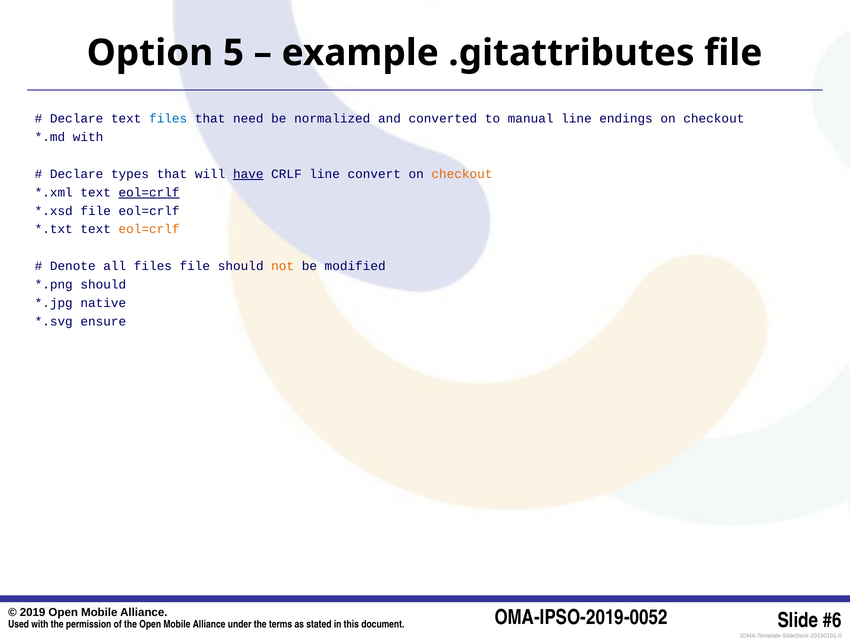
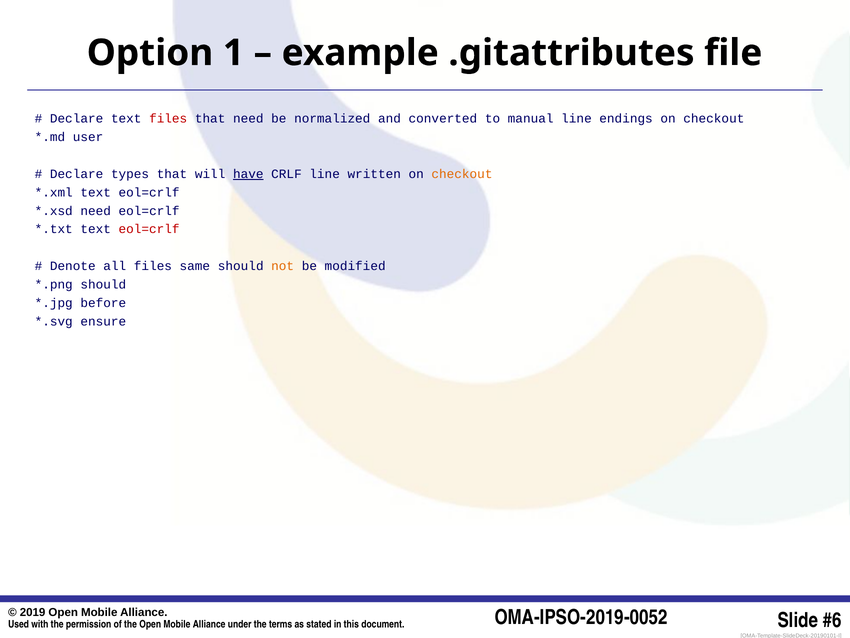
5: 5 -> 1
files at (168, 119) colour: blue -> red
with at (88, 137): with -> user
convert: convert -> written
eol=crlf at (149, 192) underline: present -> none
file at (96, 211): file -> need
eol=crlf at (149, 229) colour: orange -> red
files file: file -> same
native: native -> before
